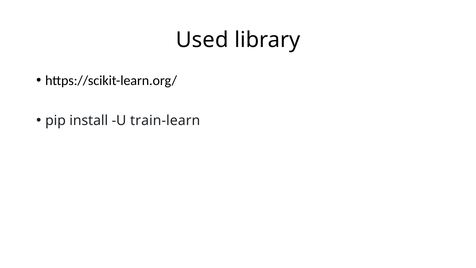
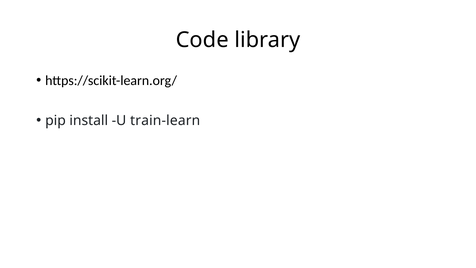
Used: Used -> Code
